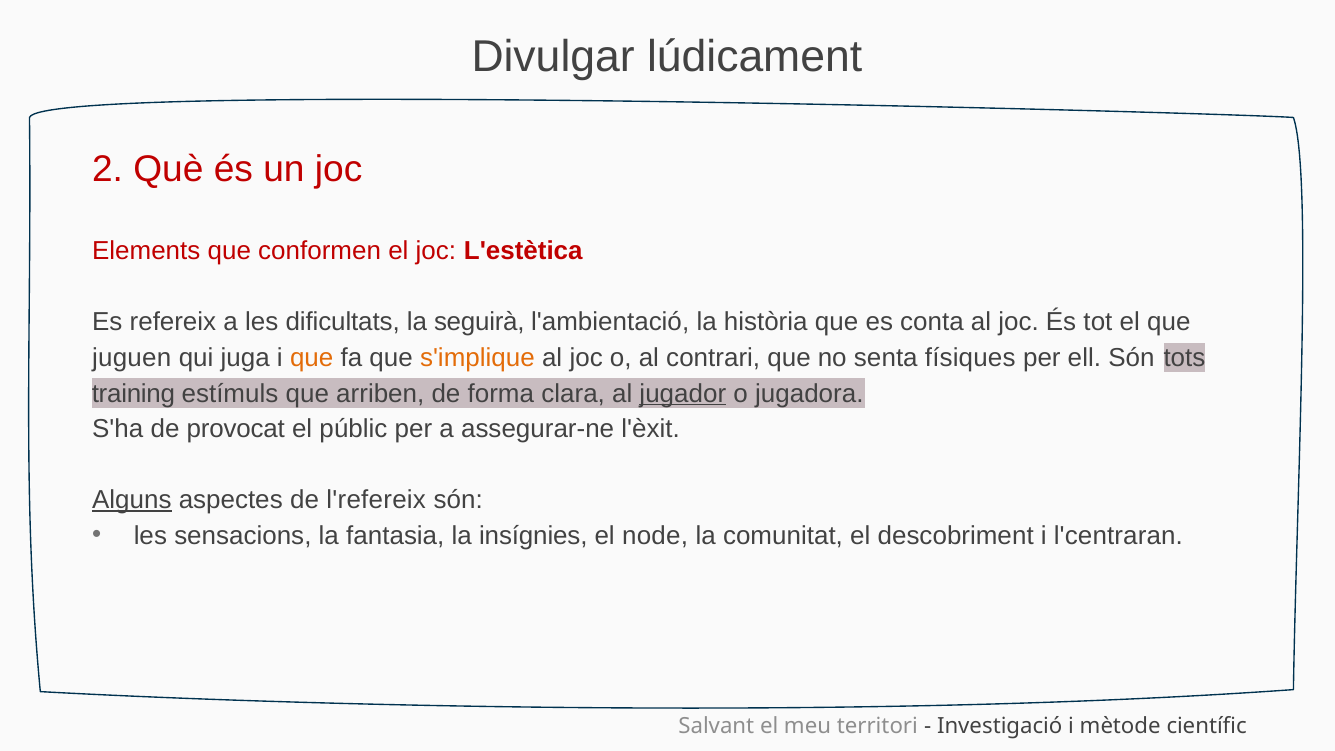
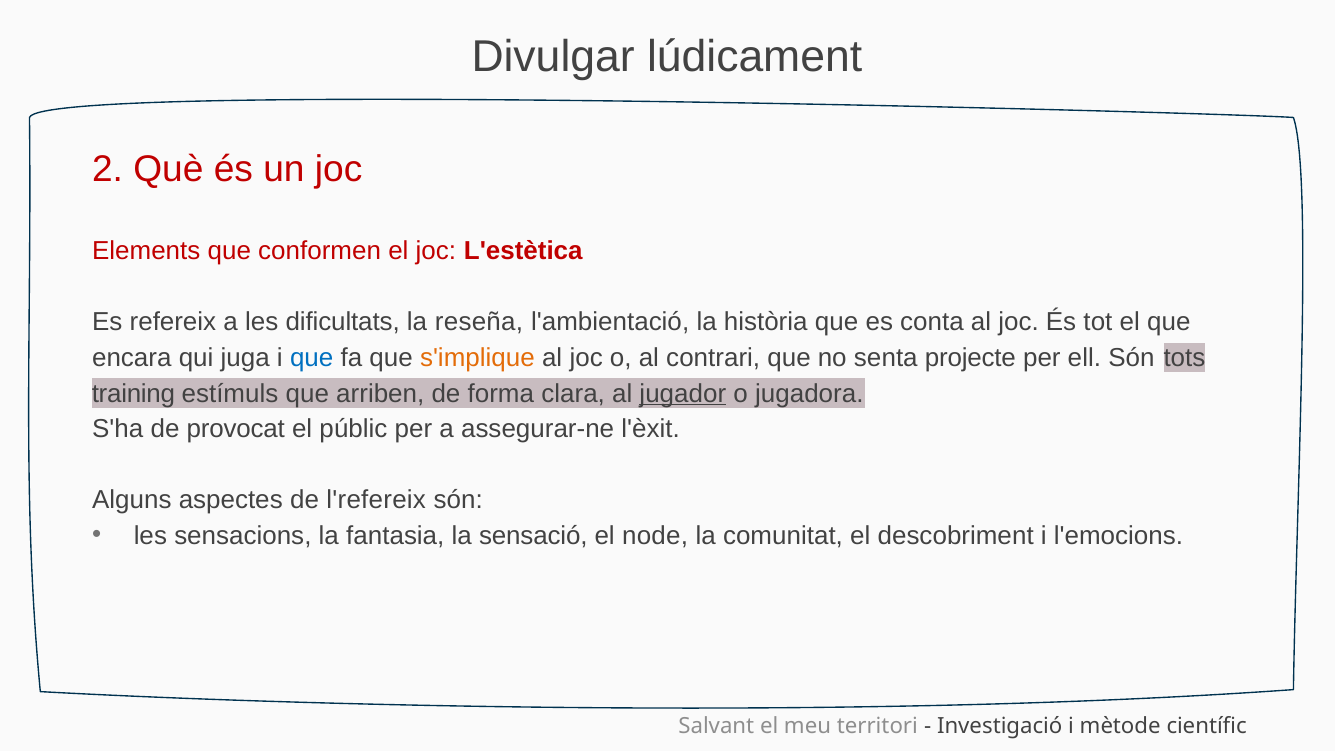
seguirà: seguirà -> reseña
juguen: juguen -> encara
que at (312, 358) colour: orange -> blue
físiques: físiques -> projecte
Alguns underline: present -> none
insígnies: insígnies -> sensació
l'centraran: l'centraran -> l'emocions
